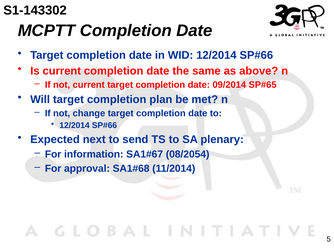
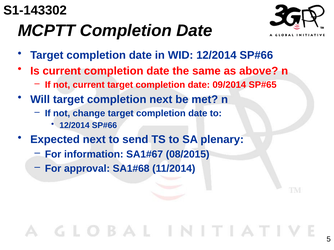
completion plan: plan -> next
08/2054: 08/2054 -> 08/2015
